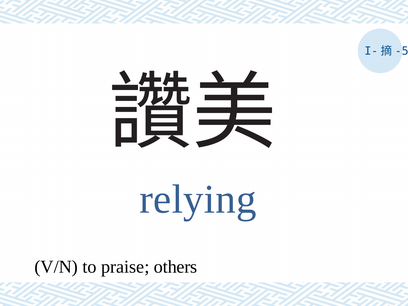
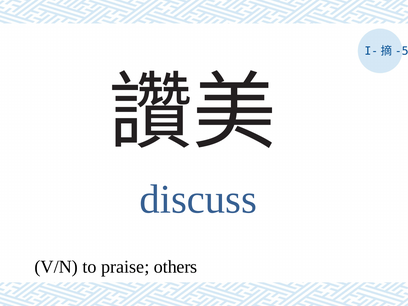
relying: relying -> discuss
